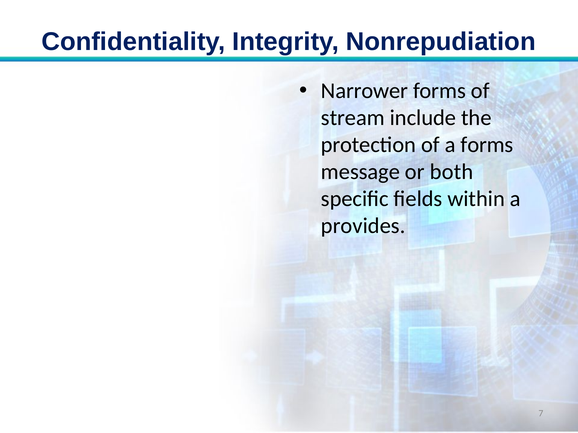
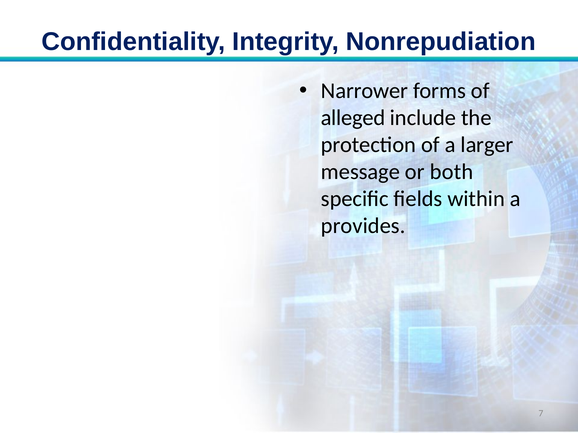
stream: stream -> alleged
a forms: forms -> larger
